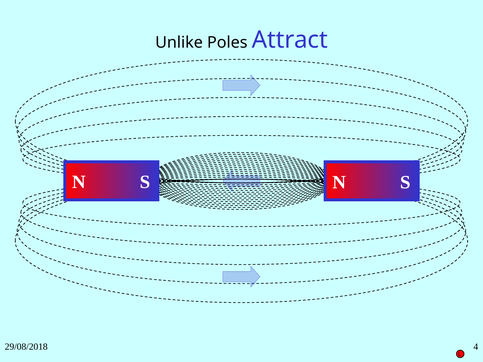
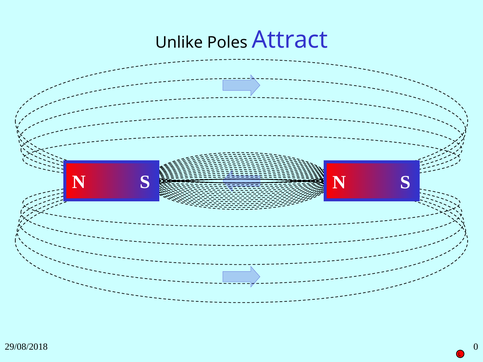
4: 4 -> 0
